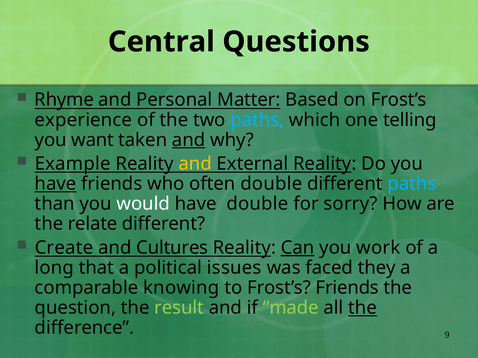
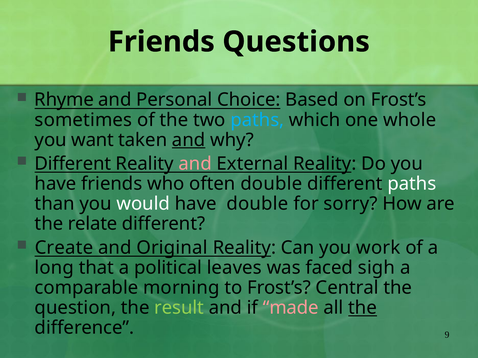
Central at (161, 42): Central -> Friends
Matter: Matter -> Choice
experience: experience -> sometimes
telling: telling -> whole
Example at (73, 164): Example -> Different
and at (195, 164) colour: yellow -> pink
have at (56, 184) underline: present -> none
paths at (412, 184) colour: light blue -> white
Cultures: Cultures -> Original
Can underline: present -> none
issues: issues -> leaves
they: they -> sigh
knowing: knowing -> morning
Frost’s Friends: Friends -> Central
made colour: light green -> pink
